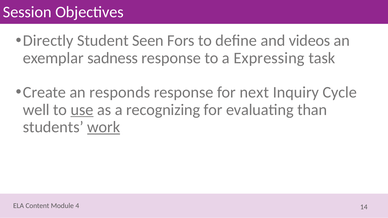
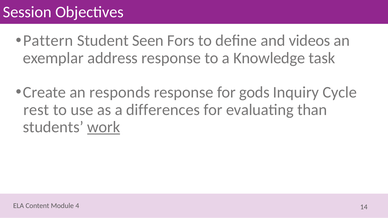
Directly: Directly -> Pattern
sadness: sadness -> address
Expressing: Expressing -> Knowledge
next: next -> gods
well: well -> rest
use underline: present -> none
recognizing: recognizing -> differences
